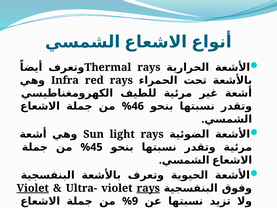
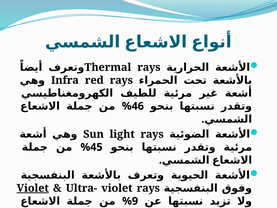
rays at (148, 188) underline: present -> none
